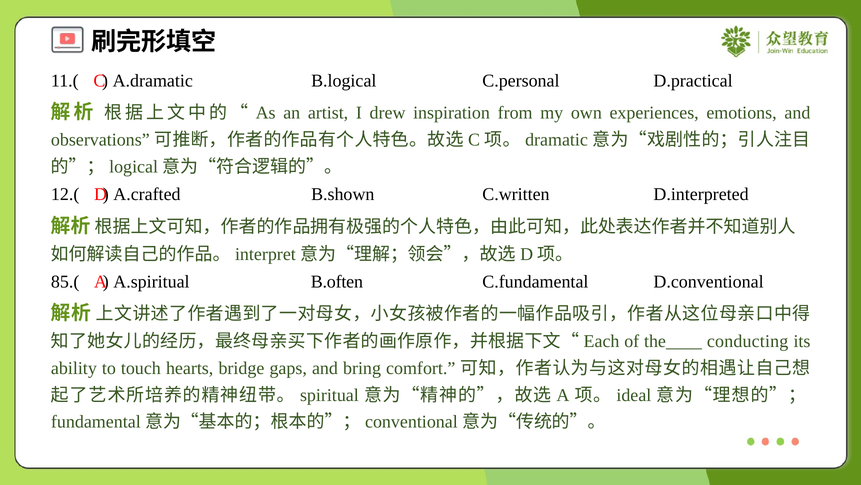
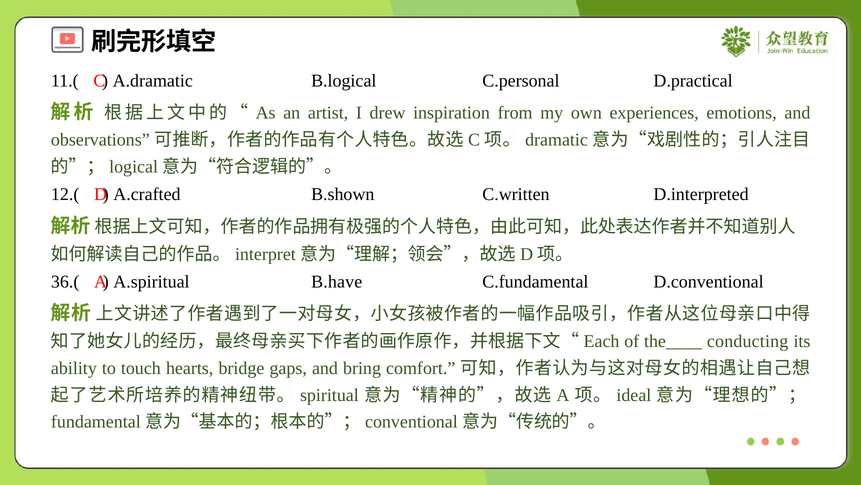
85.(: 85.( -> 36.(
B.often: B.often -> B.have
